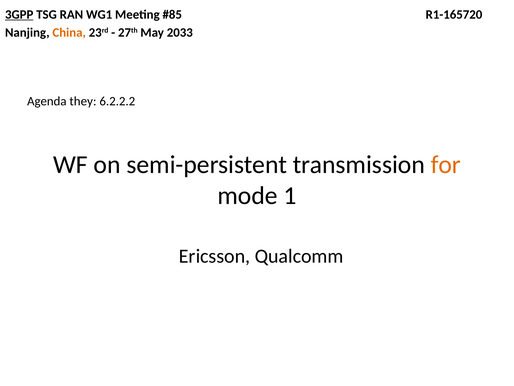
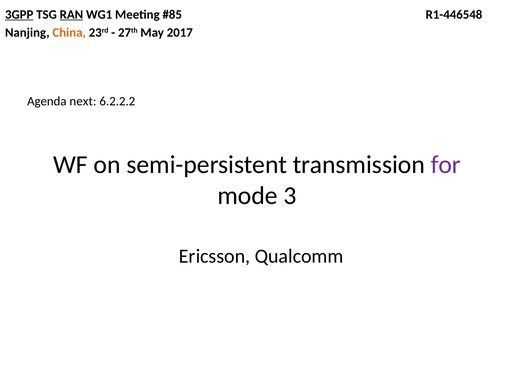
RAN underline: none -> present
R1-165720: R1-165720 -> R1-446548
2033: 2033 -> 2017
they: they -> next
for colour: orange -> purple
1: 1 -> 3
